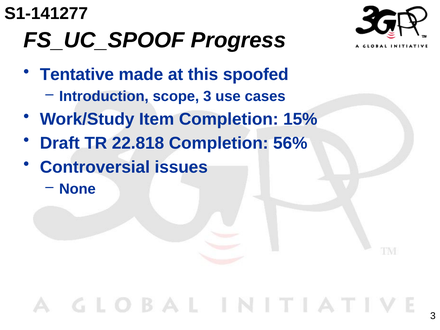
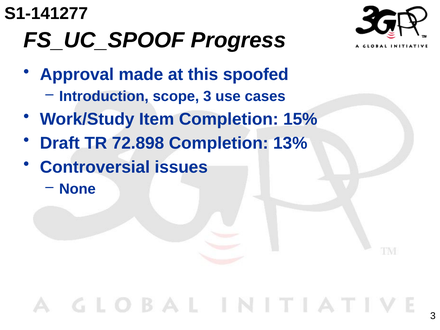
Tentative: Tentative -> Approval
22.818: 22.818 -> 72.898
56%: 56% -> 13%
